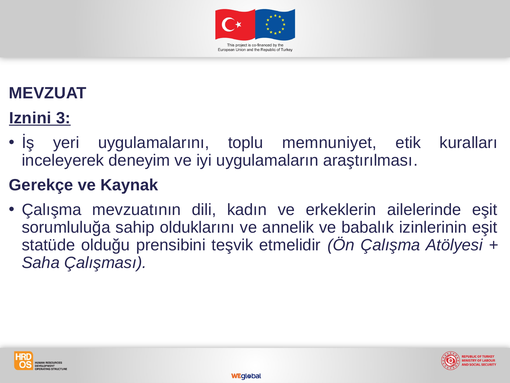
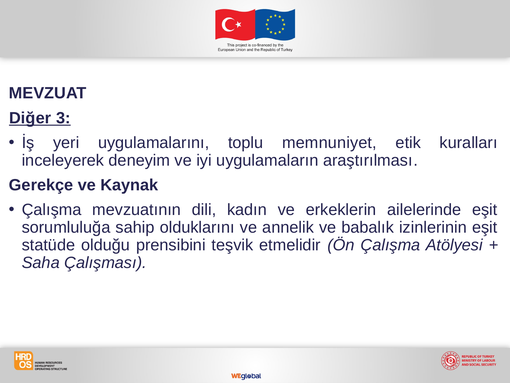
Iznini: Iznini -> Diğer
